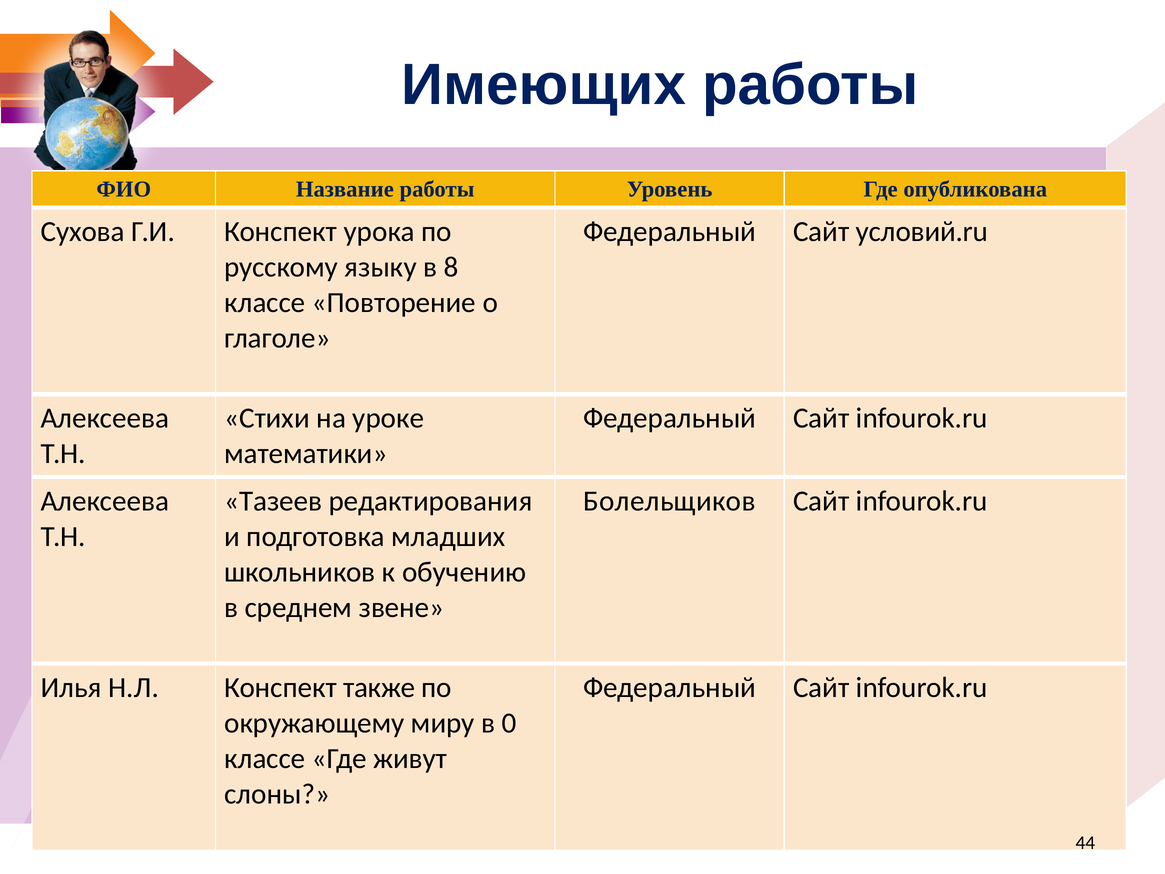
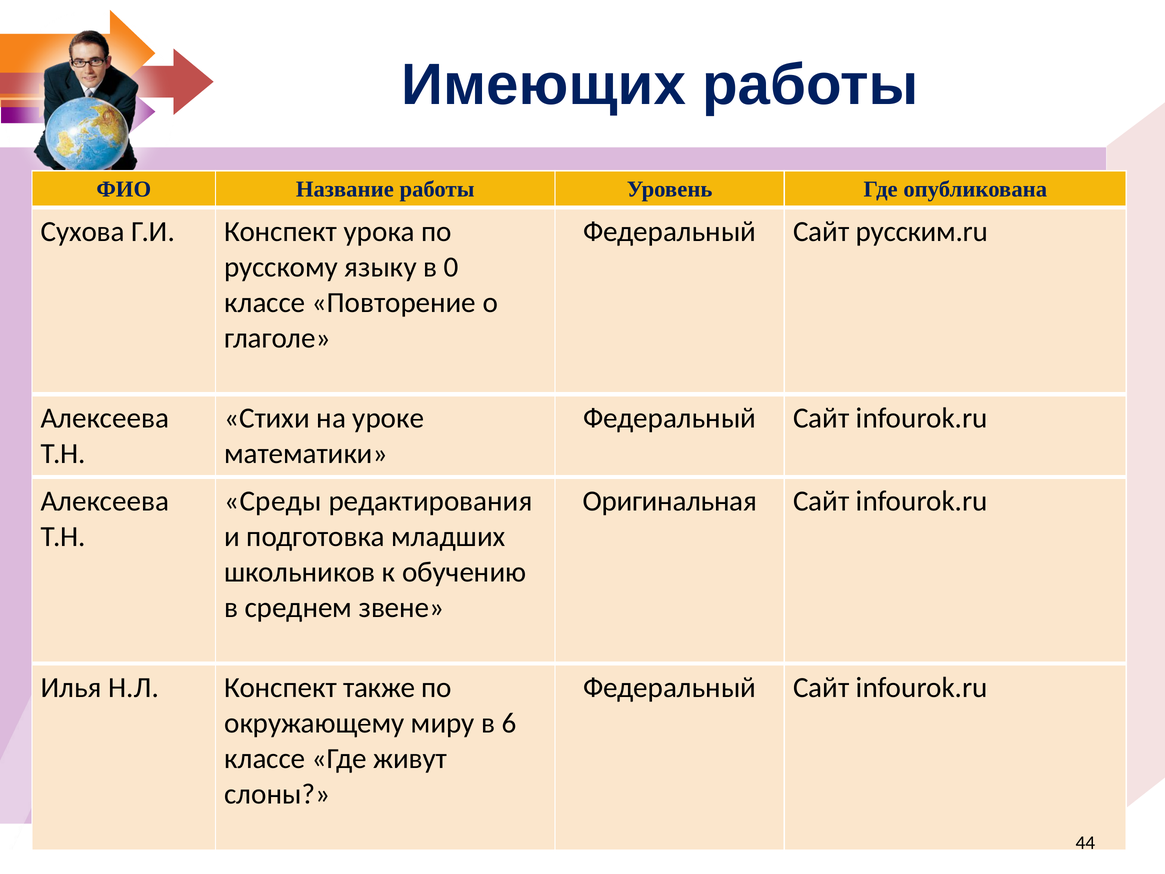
условий.ru: условий.ru -> русским.ru
8: 8 -> 0
Тазеев: Тазеев -> Среды
Болельщиков: Болельщиков -> Оригинальная
0: 0 -> 6
